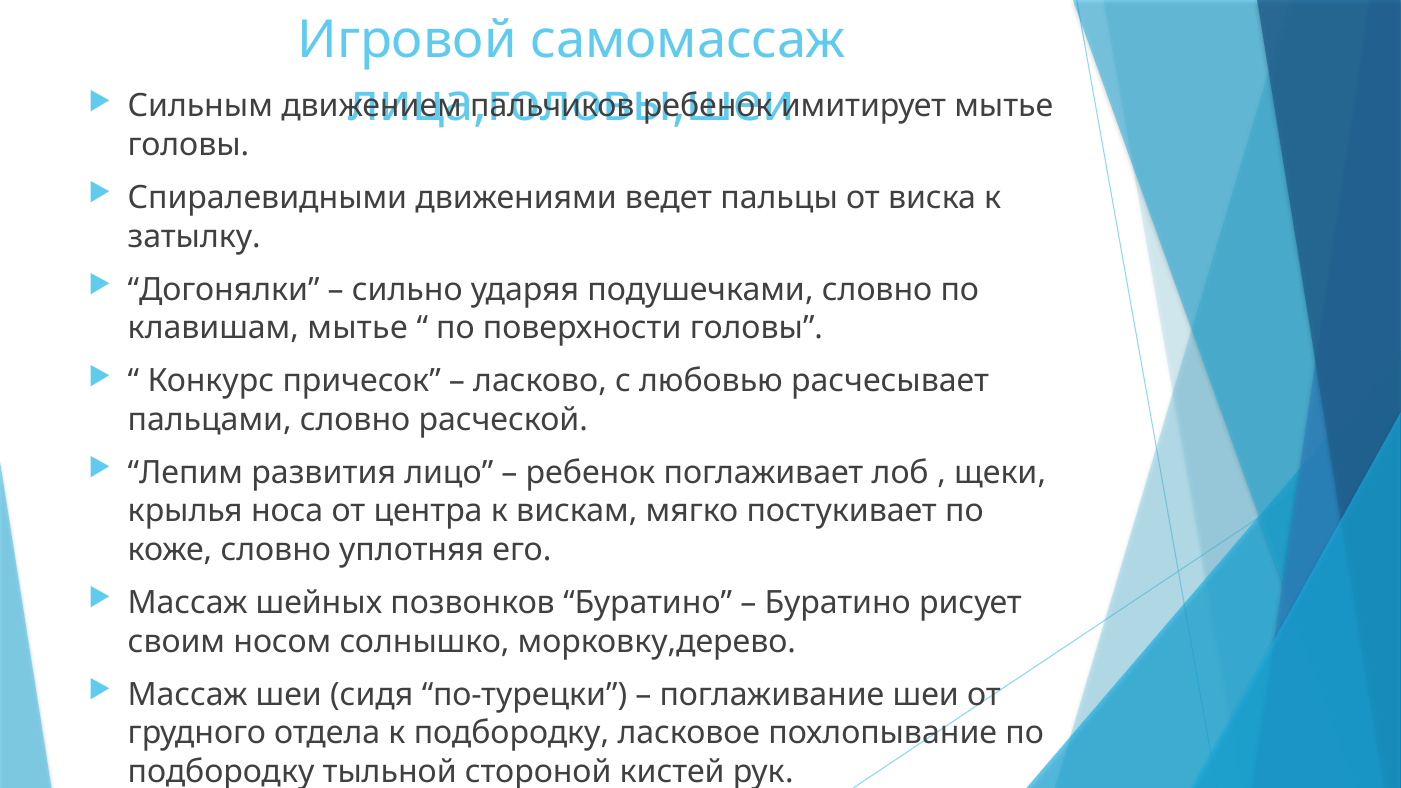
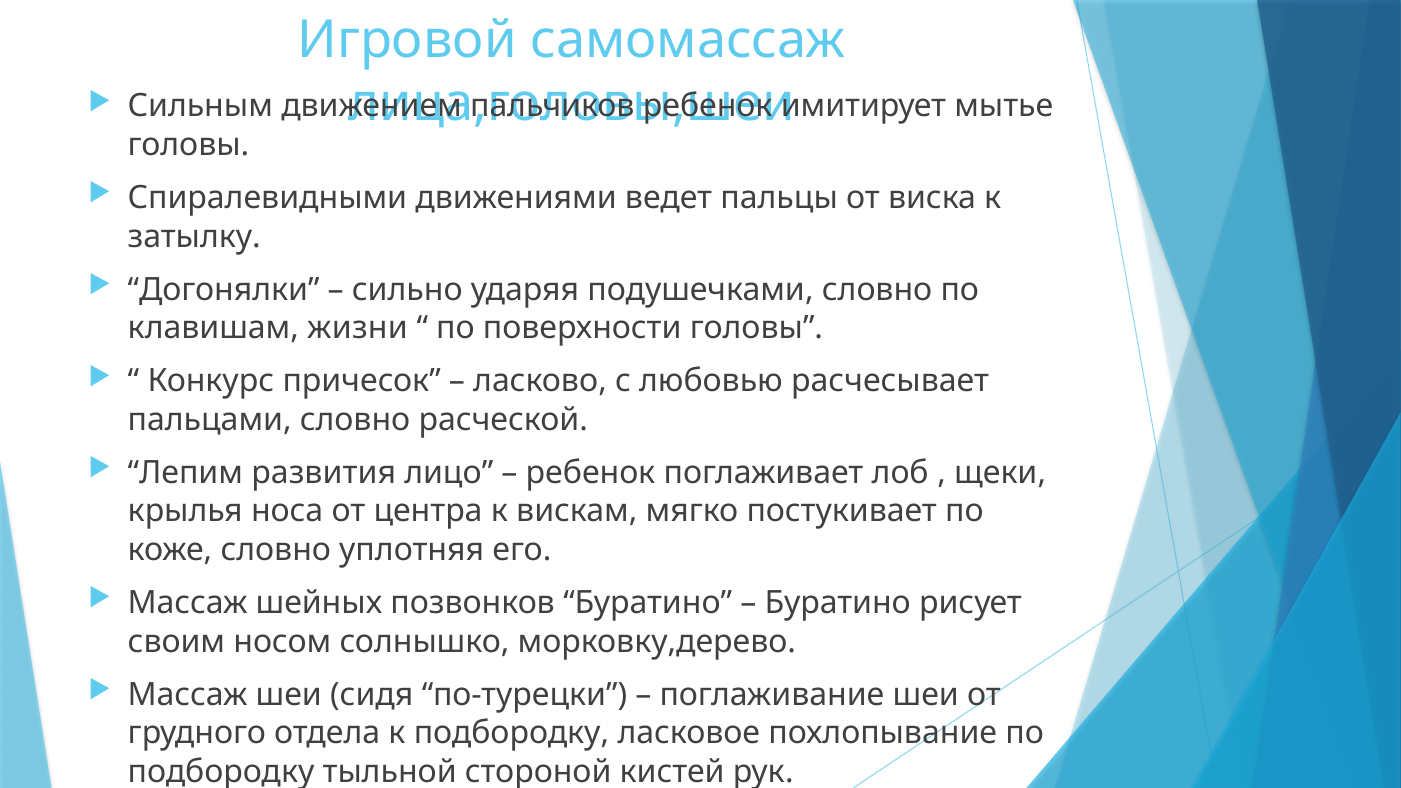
клавишам мытье: мытье -> жизни
